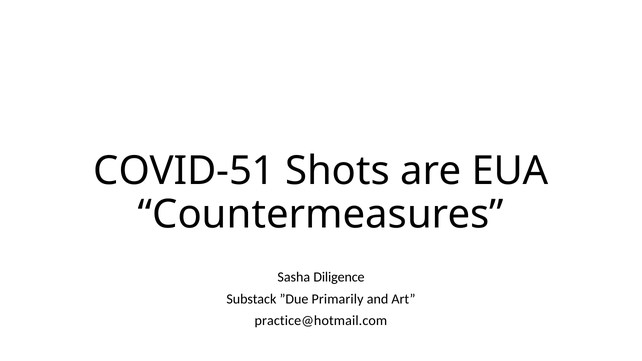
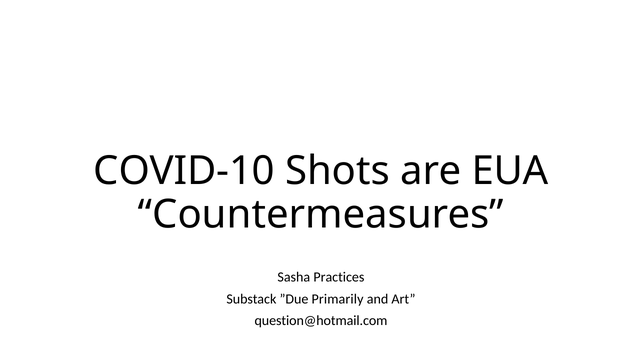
COVID-51: COVID-51 -> COVID-10
Diligence: Diligence -> Practices
practice@hotmail.com: practice@hotmail.com -> question@hotmail.com
